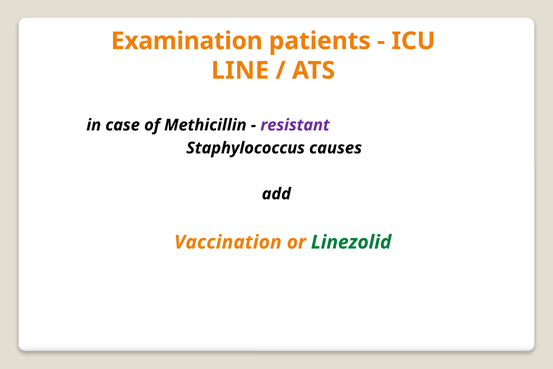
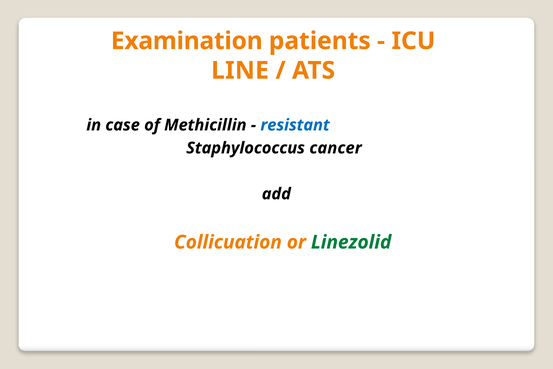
resistant colour: purple -> blue
causes: causes -> cancer
Vaccination: Vaccination -> Collicuation
